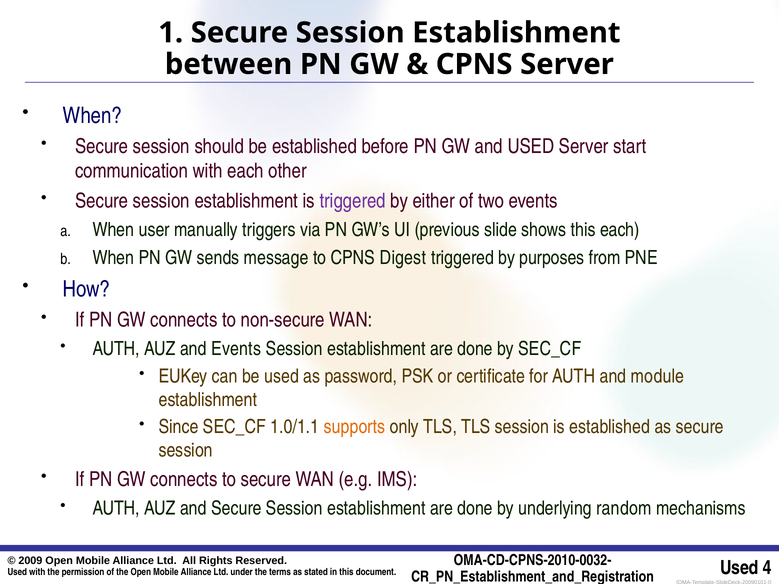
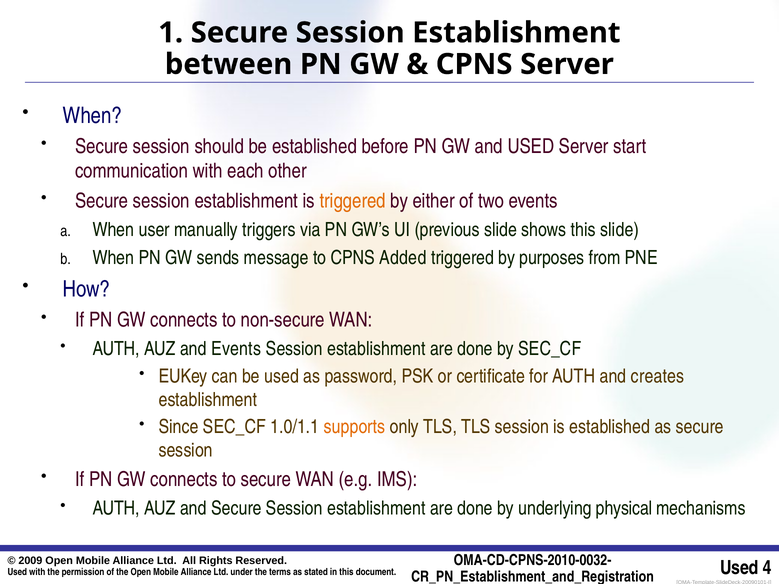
triggered at (353, 201) colour: purple -> orange
this each: each -> slide
Digest: Digest -> Added
module: module -> creates
random: random -> physical
